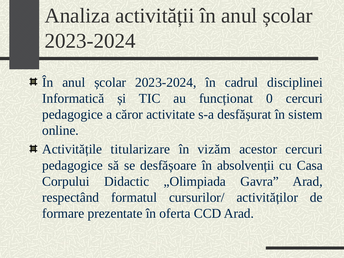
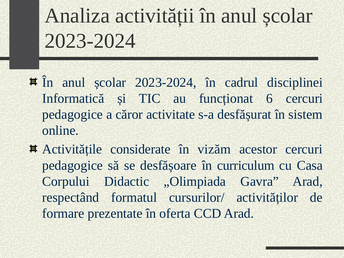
0: 0 -> 6
titularizare: titularizare -> considerate
absolvenții: absolvenții -> curriculum
